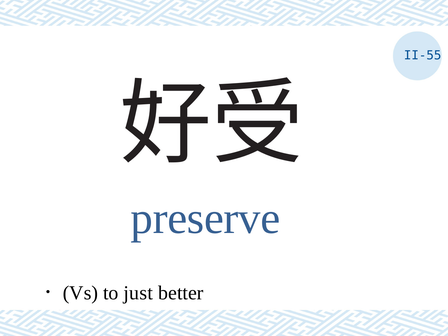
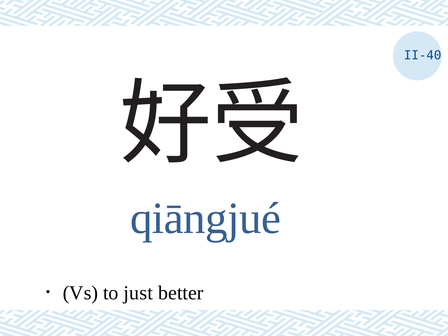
II-55: II-55 -> II-40
preserve: preserve -> qiāngjué
